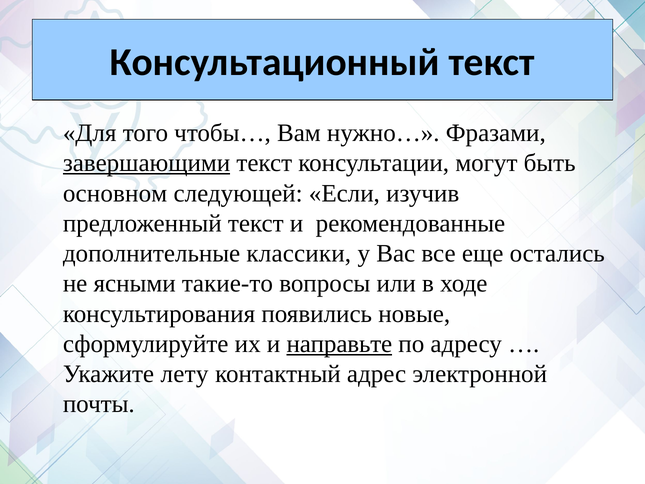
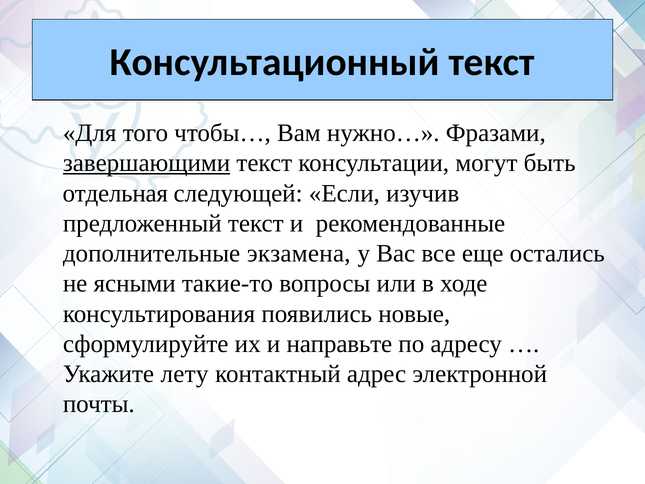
основном: основном -> отдельная
классики: классики -> экзамена
направьте underline: present -> none
